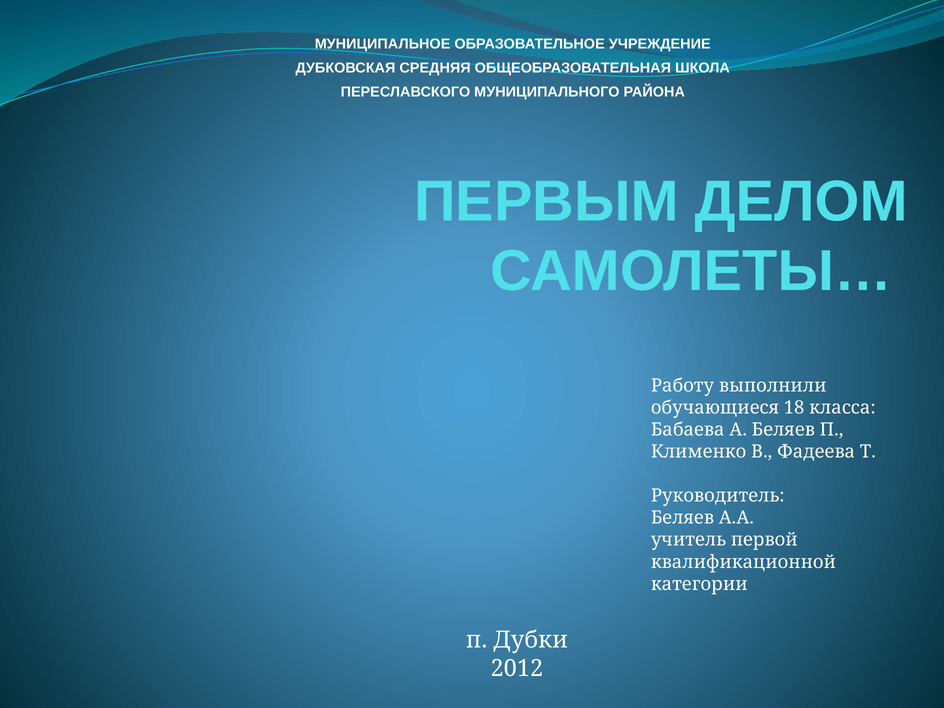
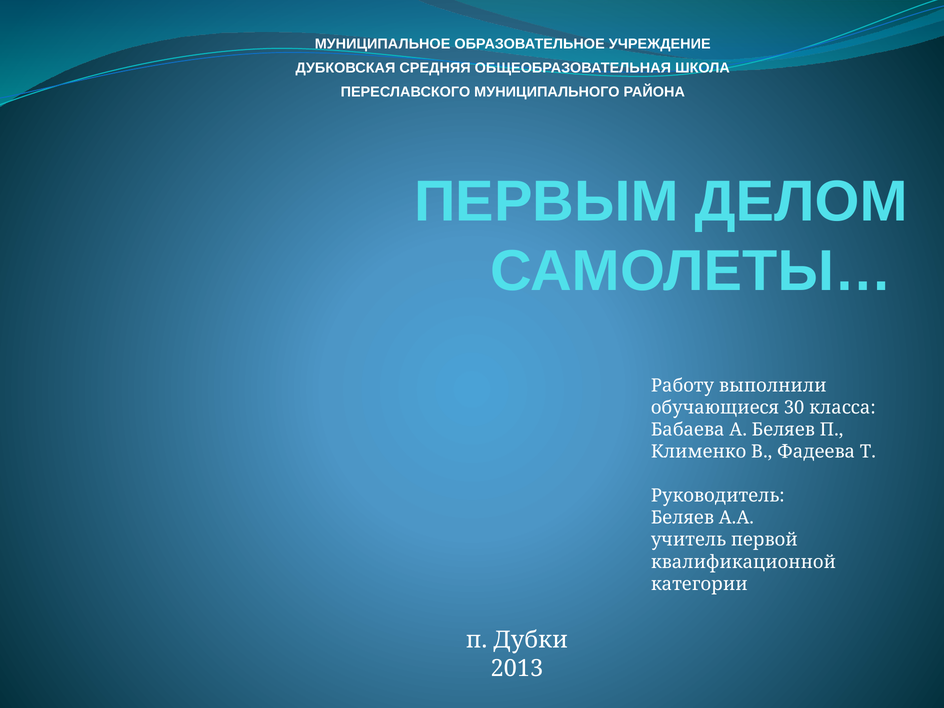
18: 18 -> 30
2012: 2012 -> 2013
